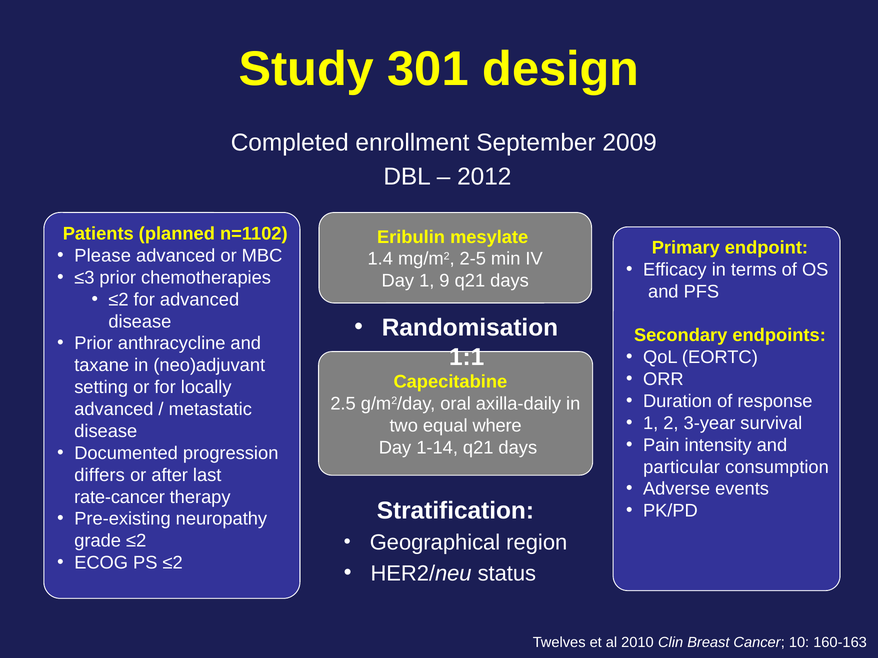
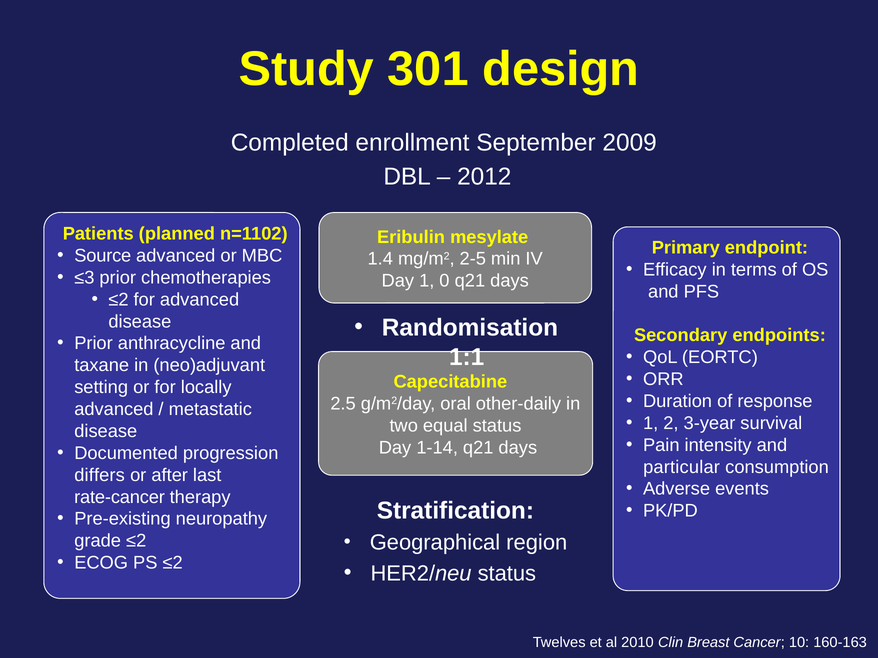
Please: Please -> Source
9: 9 -> 0
axilla-daily: axilla-daily -> other-daily
equal where: where -> status
